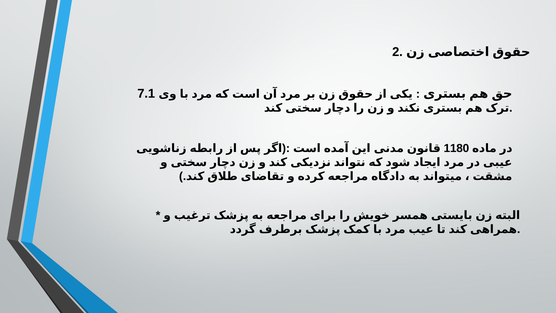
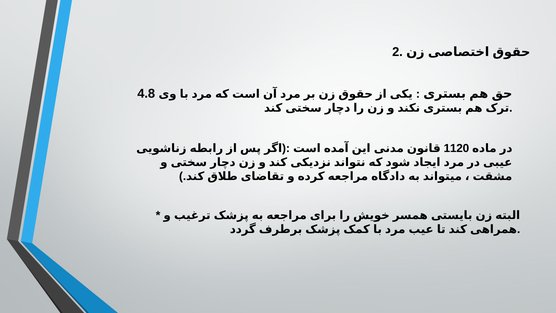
7.1: 7.1 -> 4.8
1180: 1180 -> 1120
